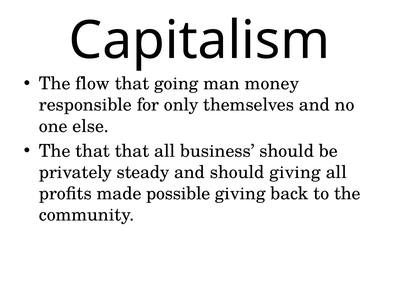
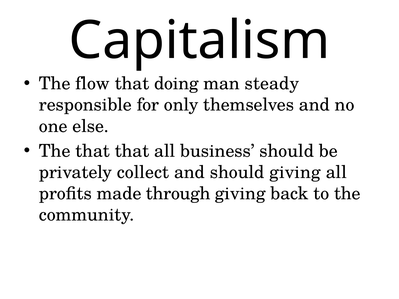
going: going -> doing
money: money -> steady
steady: steady -> collect
possible: possible -> through
